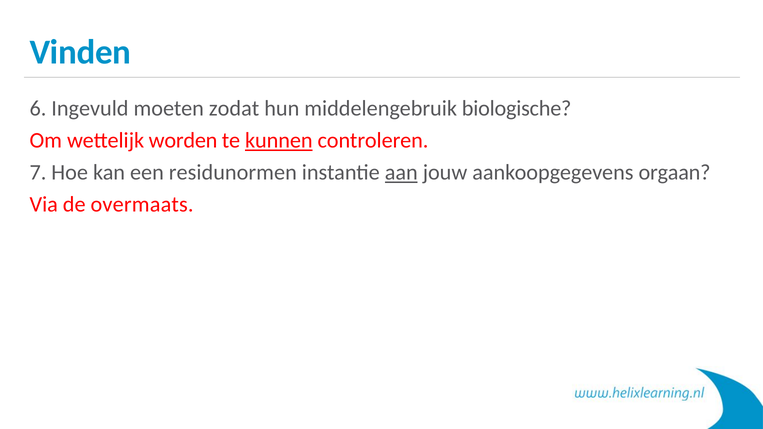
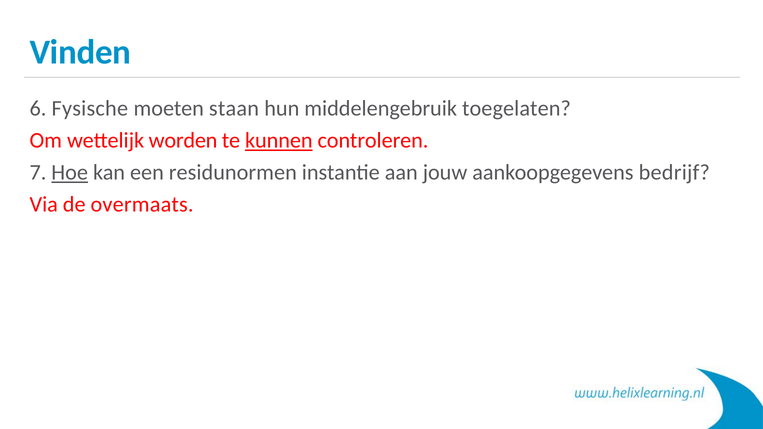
Ingevuld: Ingevuld -> Fysische
zodat: zodat -> staan
biologische: biologische -> toegelaten
Hoe underline: none -> present
aan underline: present -> none
orgaan: orgaan -> bedrijf
